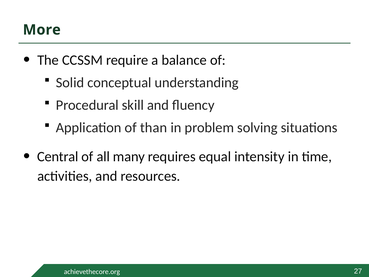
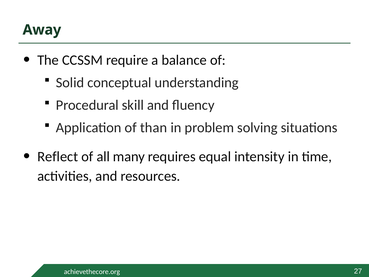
More: More -> Away
Central: Central -> Reflect
